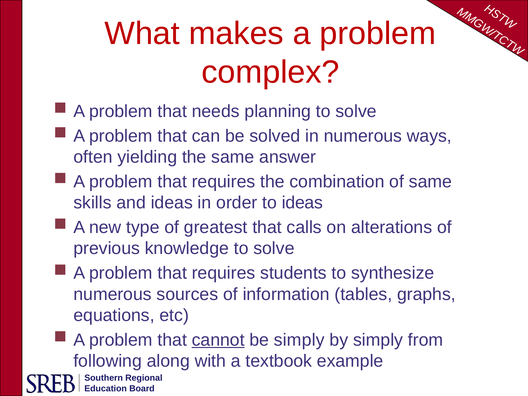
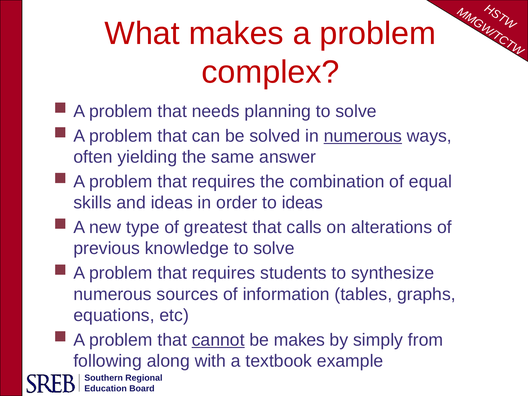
numerous at (363, 136) underline: none -> present
of same: same -> equal
be simply: simply -> makes
